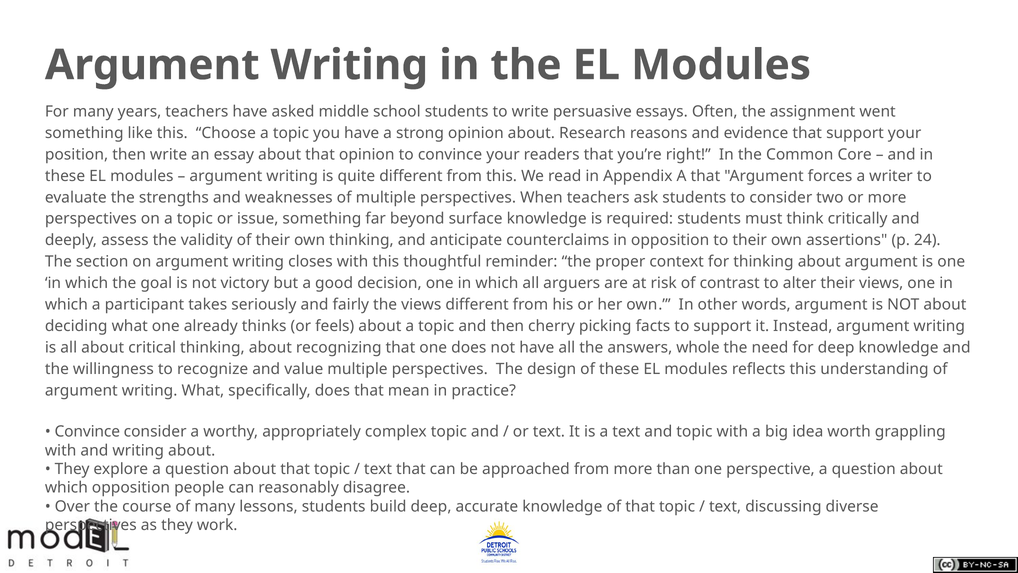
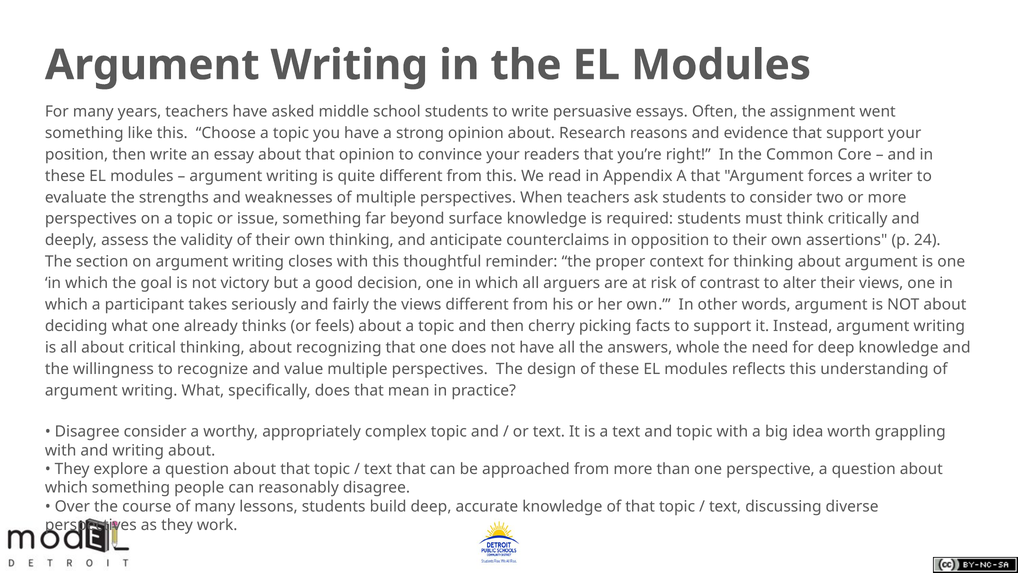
Convince at (87, 432): Convince -> Disagree
which opposition: opposition -> something
